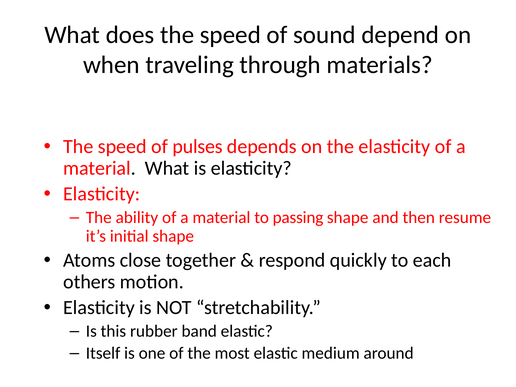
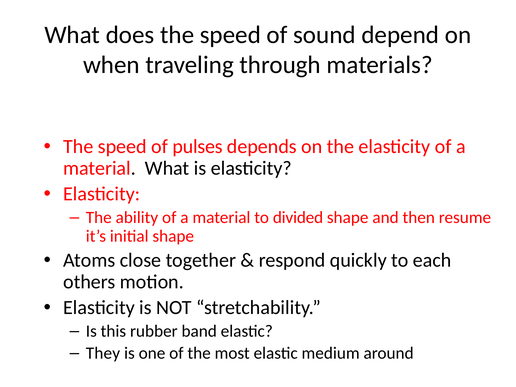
passing: passing -> divided
Itself: Itself -> They
